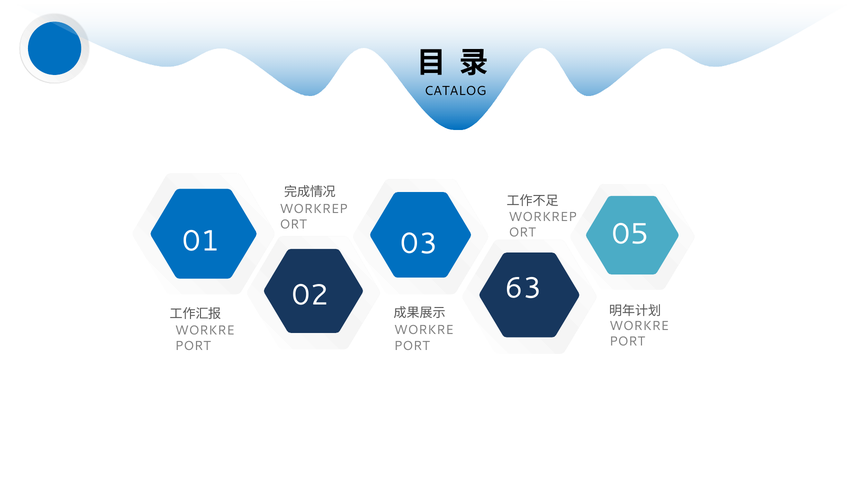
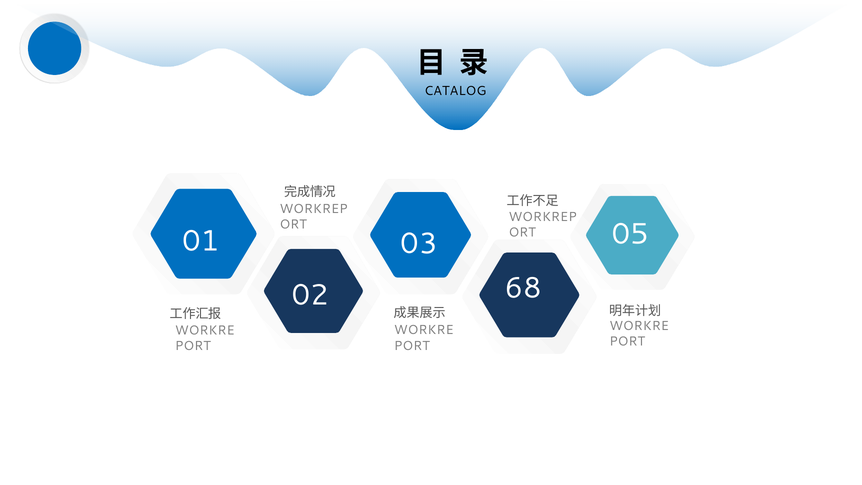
63: 63 -> 68
